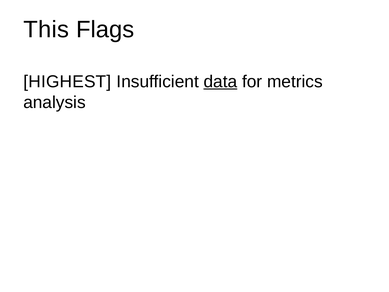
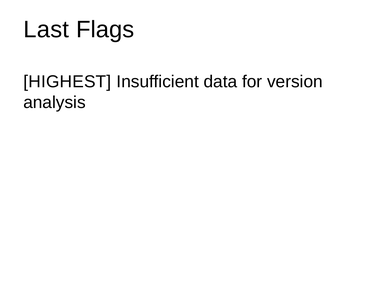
This: This -> Last
data underline: present -> none
metrics: metrics -> version
